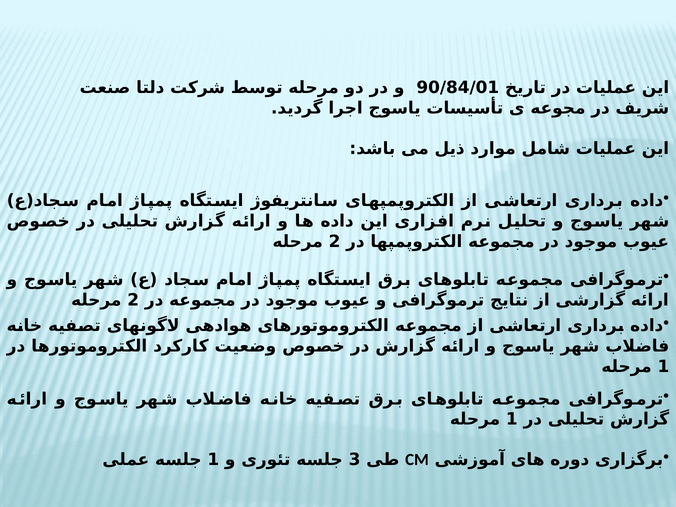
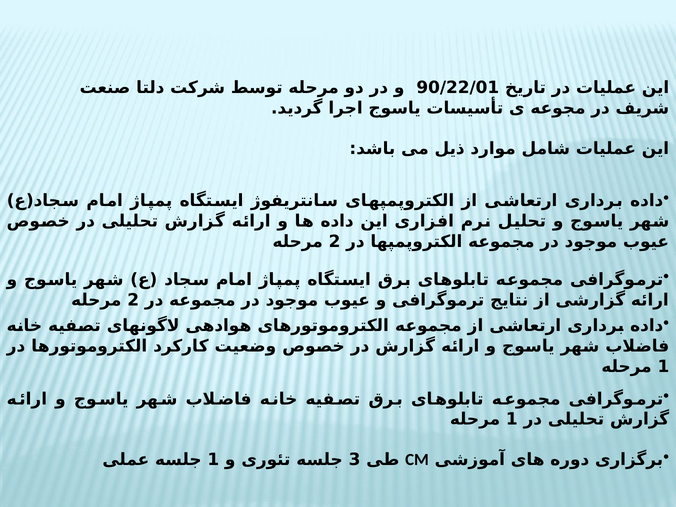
90/84/01: 90/84/01 -> 90/22/01
